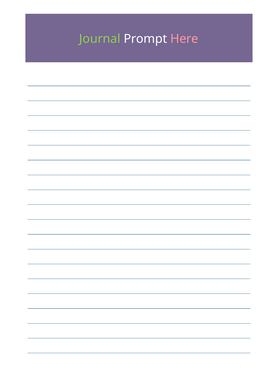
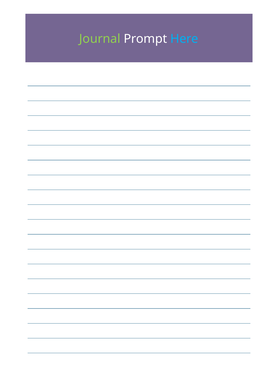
Here colour: pink -> light blue
